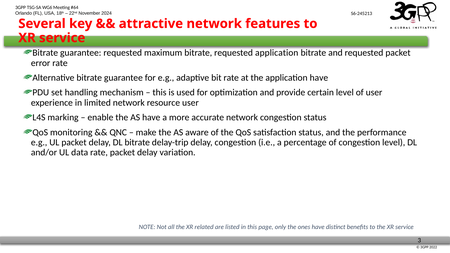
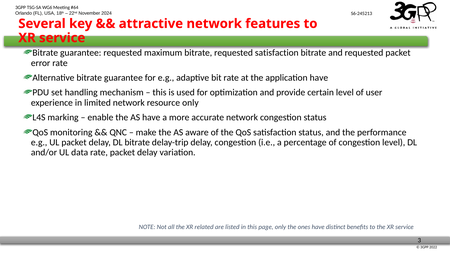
requested application: application -> satisfaction
resource user: user -> only
